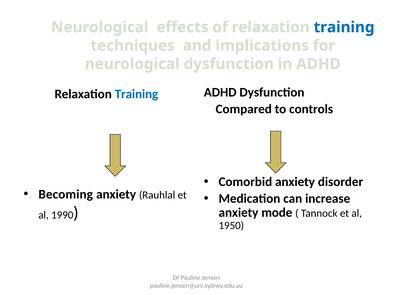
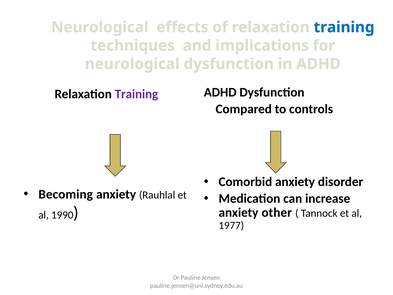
Training at (136, 94) colour: blue -> purple
mode: mode -> other
1950: 1950 -> 1977
